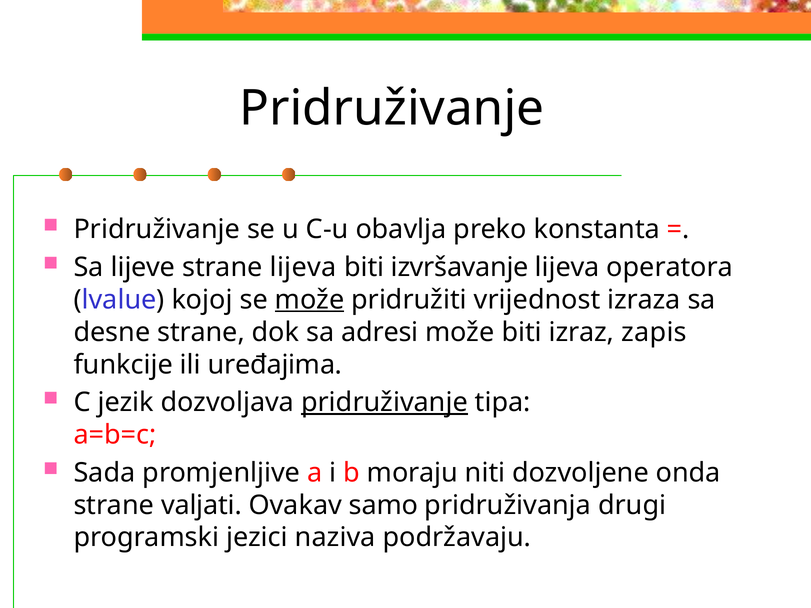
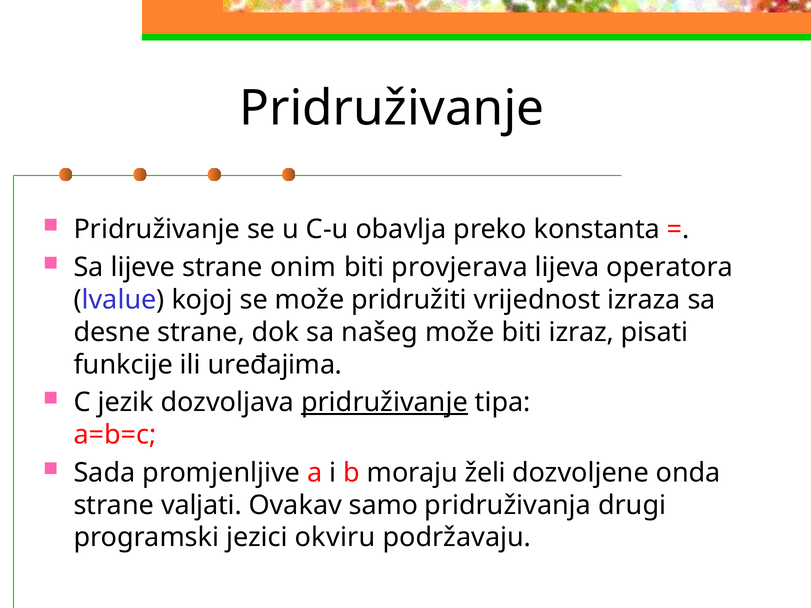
strane lijeva: lijeva -> onim
izvršavanje: izvršavanje -> provjerava
može at (310, 300) underline: present -> none
adresi: adresi -> našeg
zapis: zapis -> pisati
niti: niti -> želi
naziva: naziva -> okviru
